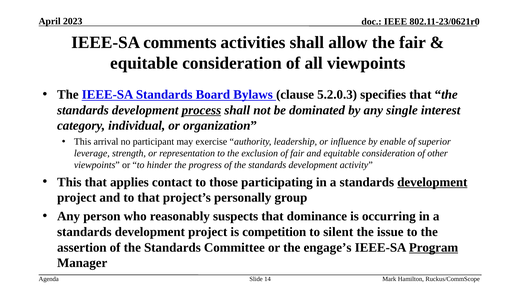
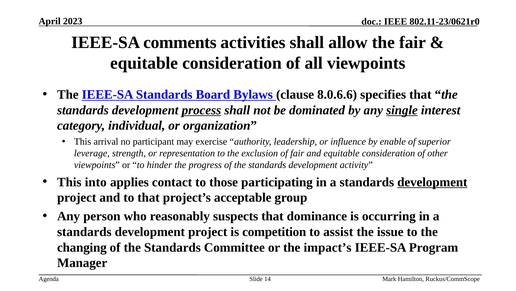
5.2.0.3: 5.2.0.3 -> 8.0.6.6
single underline: none -> present
This that: that -> into
personally: personally -> acceptable
silent: silent -> assist
assertion: assertion -> changing
engage’s: engage’s -> impact’s
Program underline: present -> none
